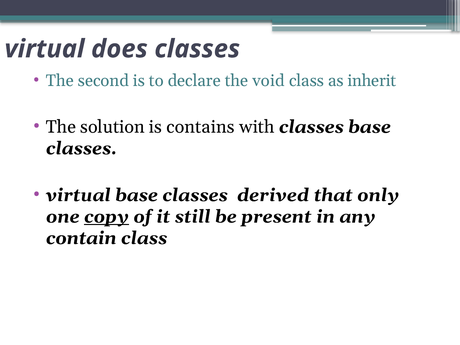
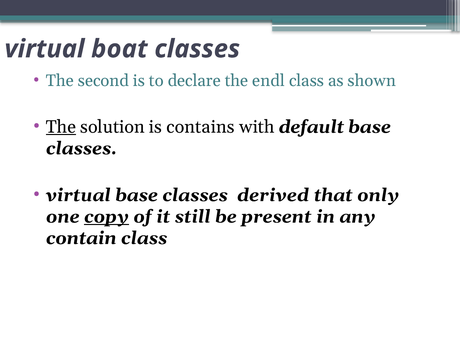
does: does -> boat
void: void -> endl
inherit: inherit -> shown
The at (61, 127) underline: none -> present
with classes: classes -> default
